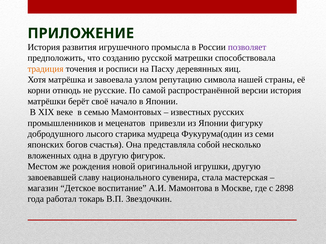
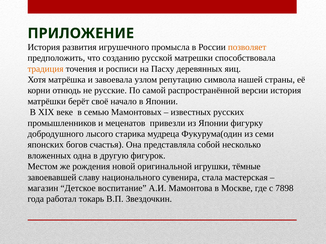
позволяет colour: purple -> orange
игрушки другую: другую -> тёмные
2898: 2898 -> 7898
